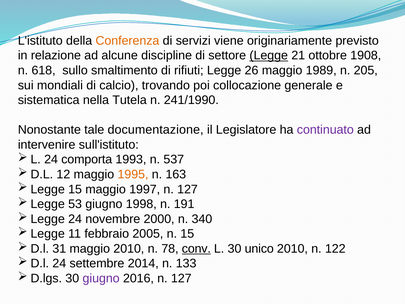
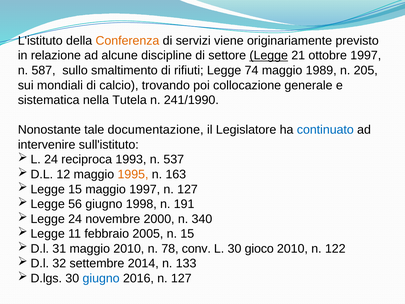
ottobre 1908: 1908 -> 1997
618: 618 -> 587
26: 26 -> 74
continuato colour: purple -> blue
comporta: comporta -> reciproca
53: 53 -> 56
conv underline: present -> none
unico: unico -> gioco
24 at (59, 263): 24 -> 32
giugno at (101, 278) colour: purple -> blue
